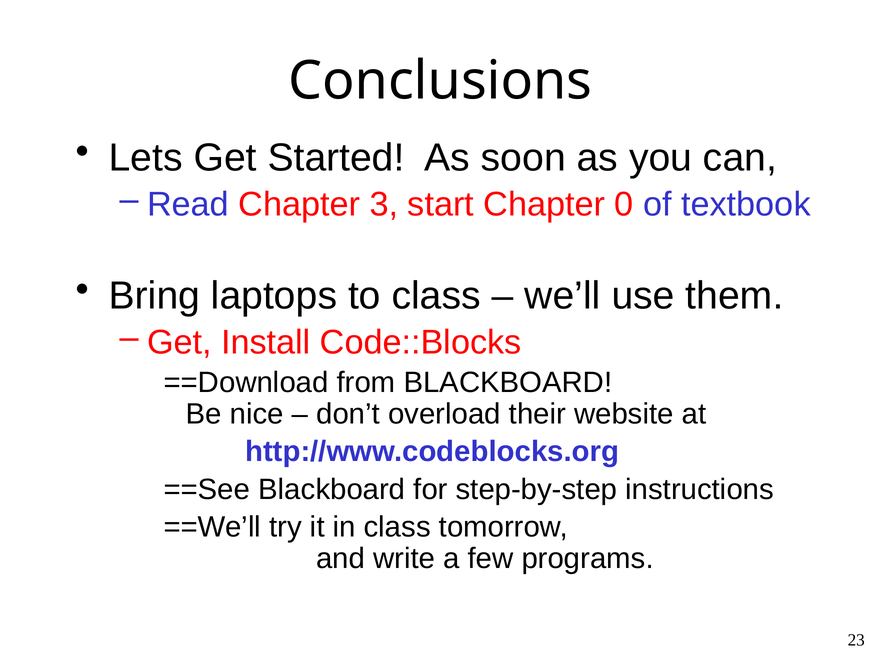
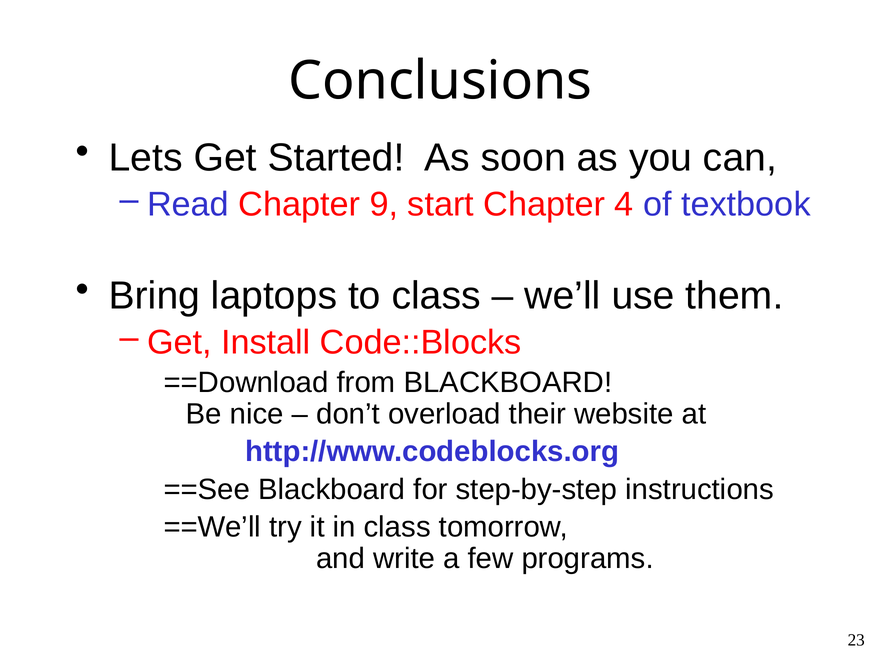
3: 3 -> 9
0: 0 -> 4
